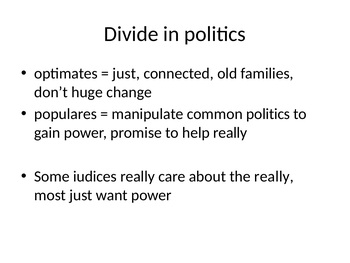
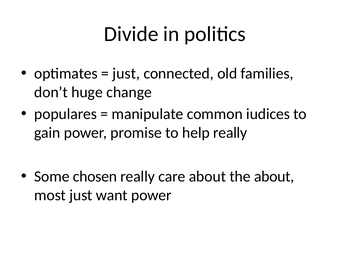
common politics: politics -> iudices
iudices: iudices -> chosen
the really: really -> about
